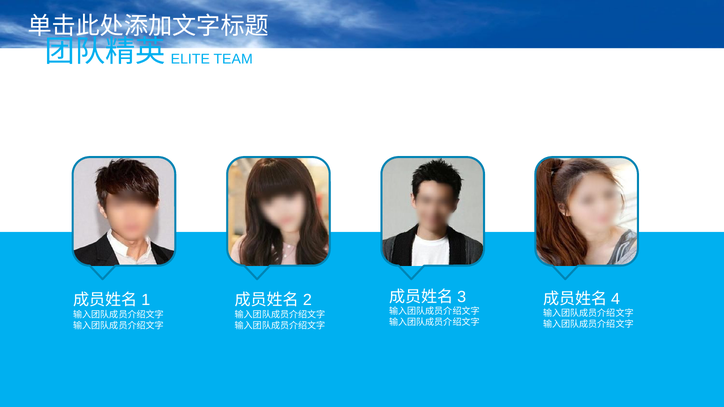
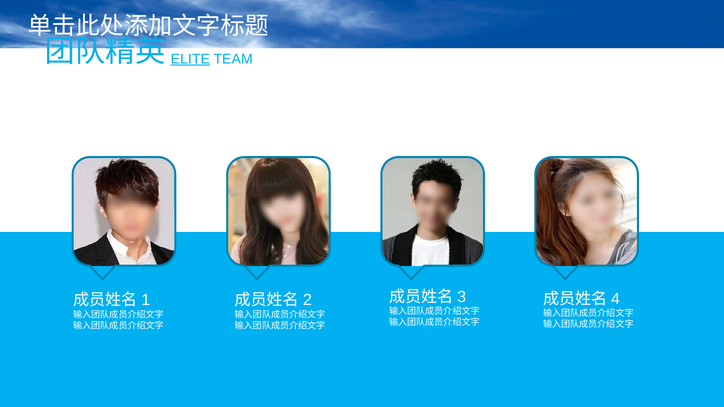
ELITE underline: none -> present
